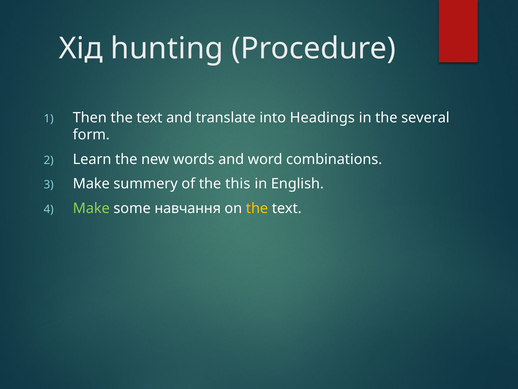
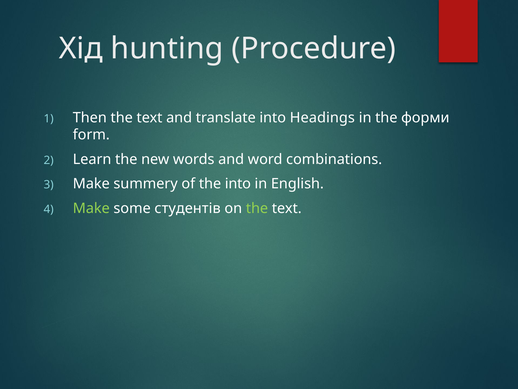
several: several -> форми
the this: this -> into
навчання: навчання -> студентів
the at (257, 208) colour: yellow -> light green
